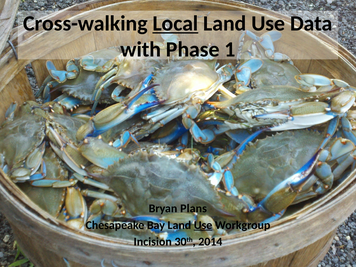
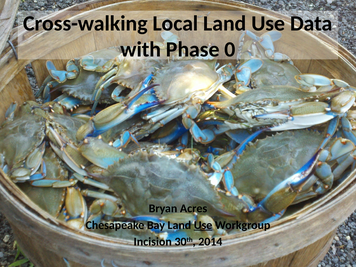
Local underline: present -> none
1: 1 -> 0
Plans: Plans -> Acres
